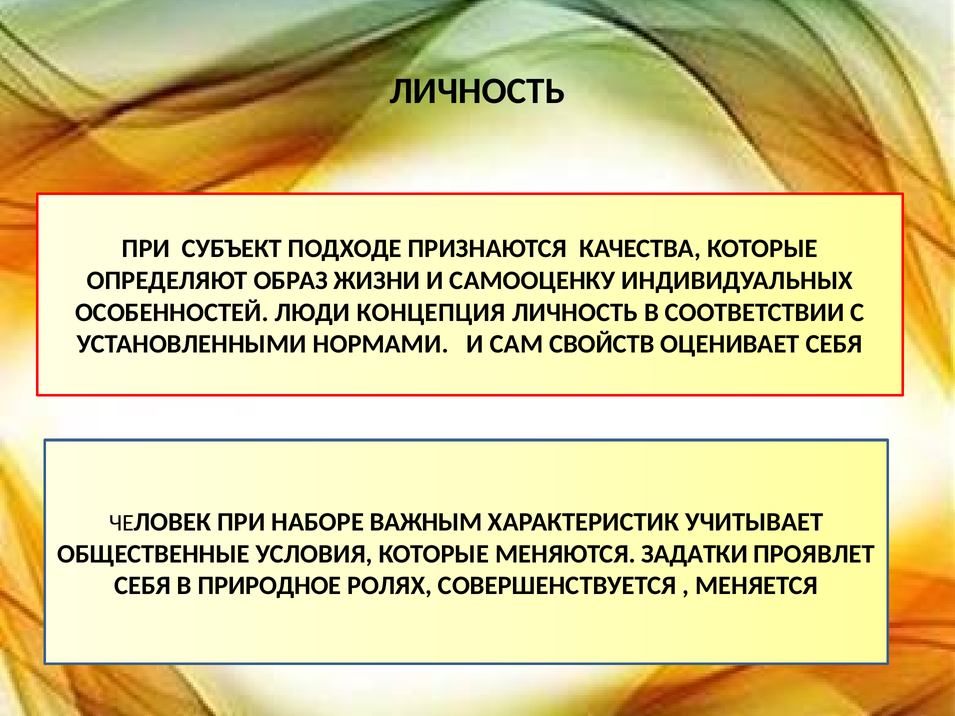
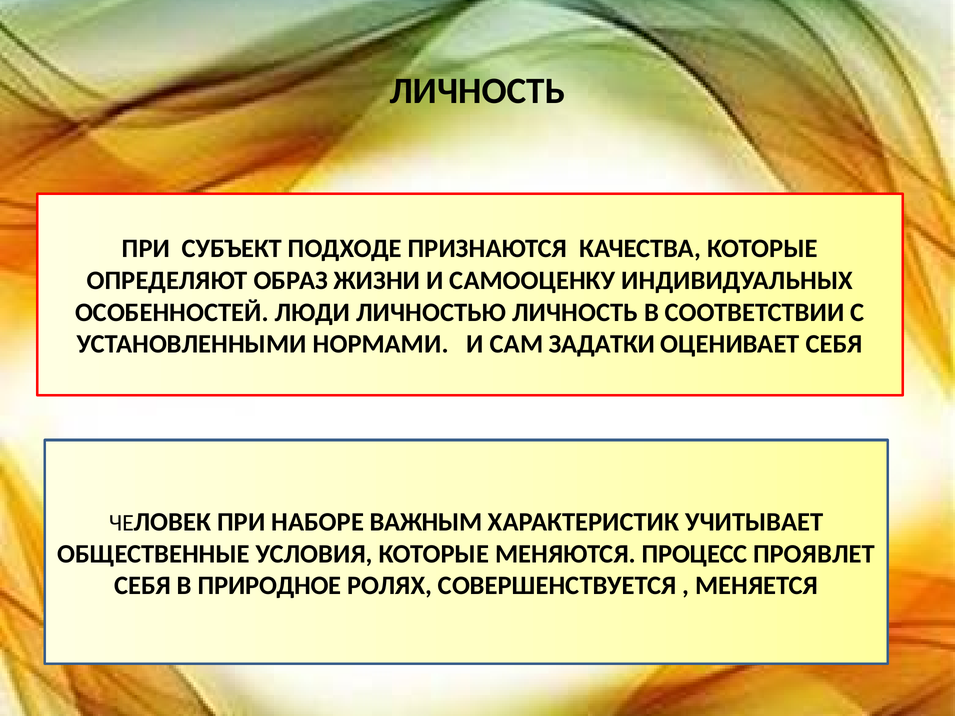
КОНЦЕПЦИЯ: КОНЦЕПЦИЯ -> ЛИЧНОСТЬЮ
СВОЙСТВ: СВОЙСТВ -> ЗАДАТКИ
ЗАДАТКИ: ЗАДАТКИ -> ПРОЦЕСС
